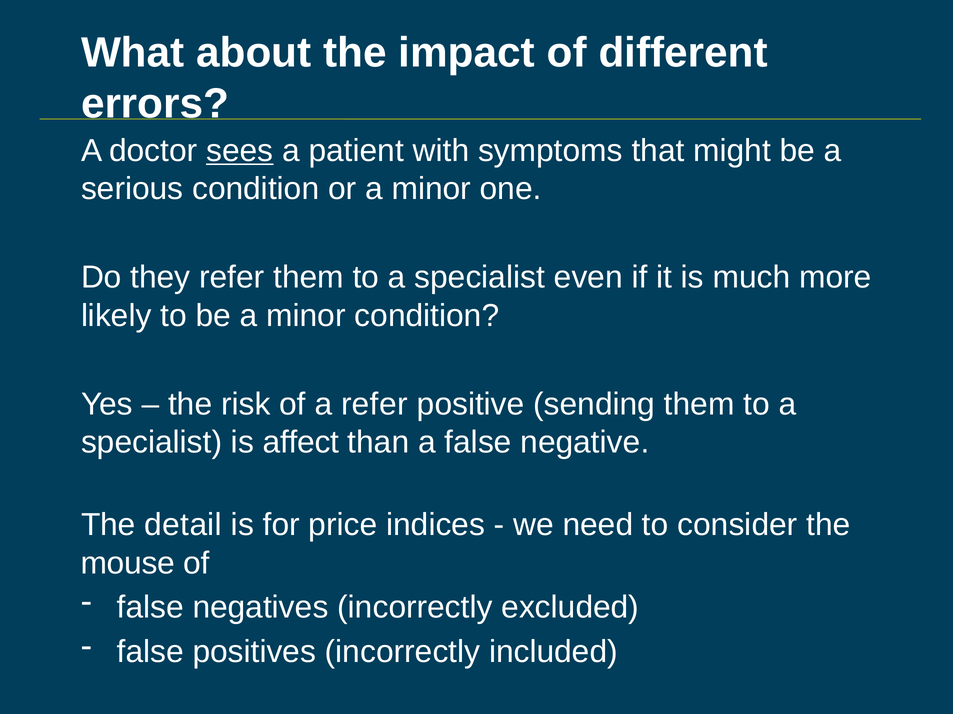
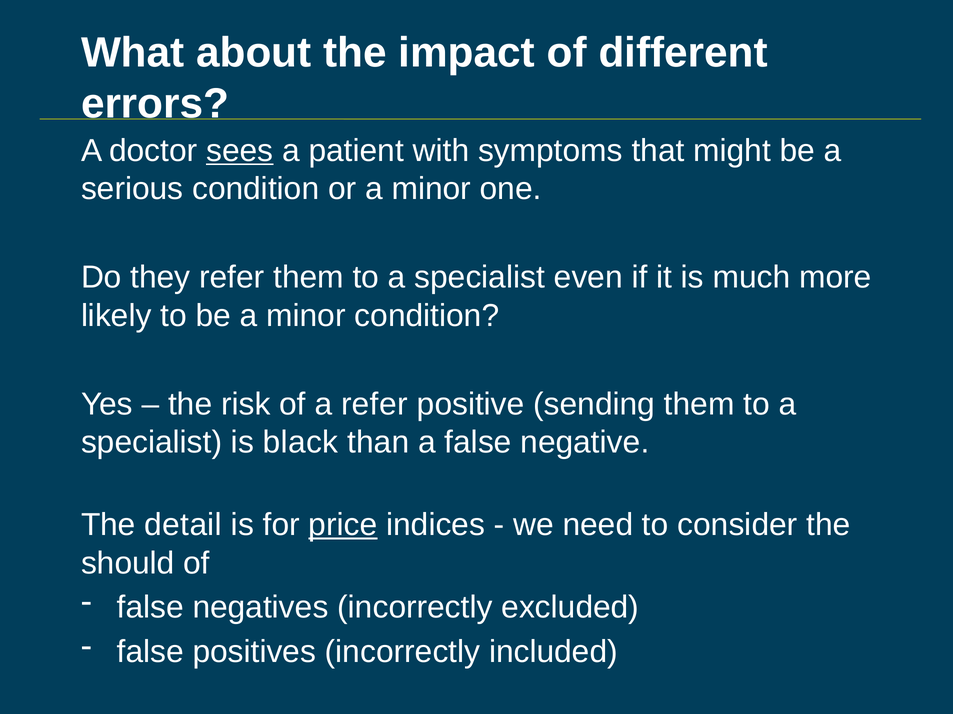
affect: affect -> black
price underline: none -> present
mouse: mouse -> should
